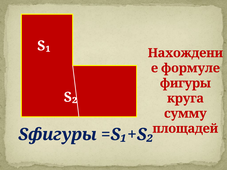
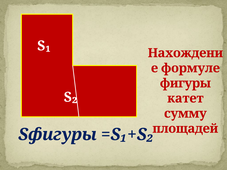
круга: круга -> катет
